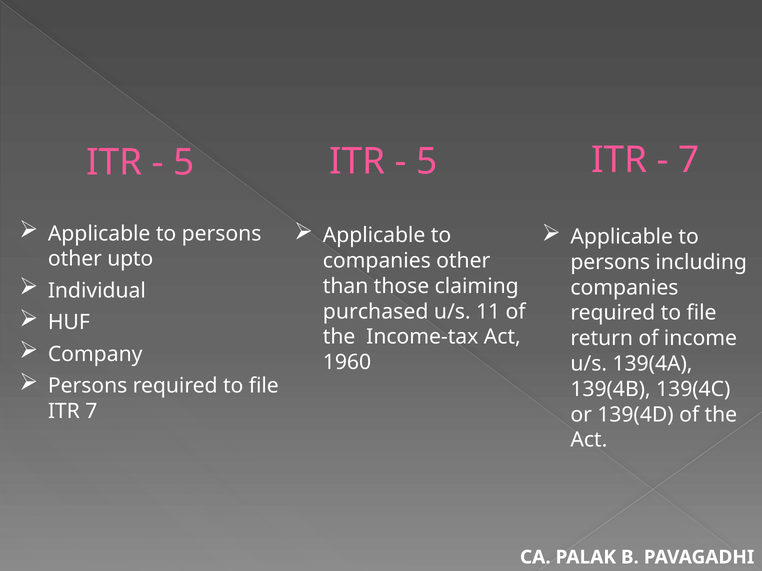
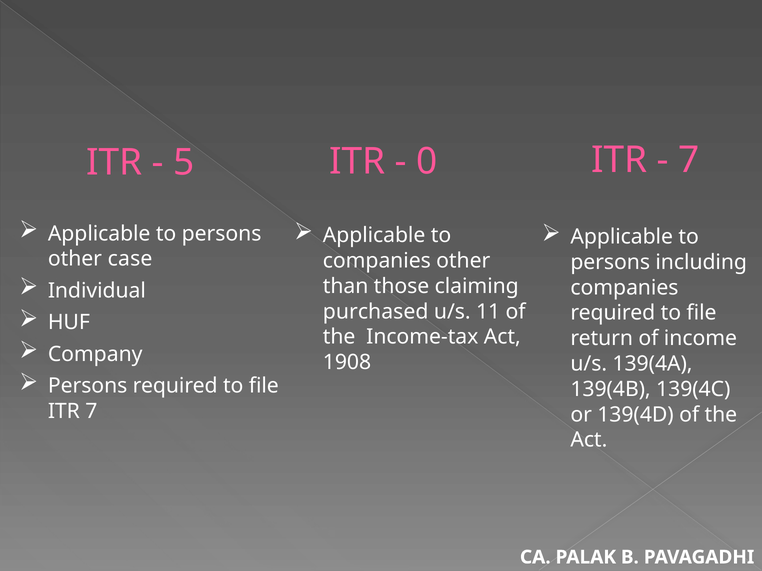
5 at (427, 162): 5 -> 0
upto: upto -> case
1960: 1960 -> 1908
